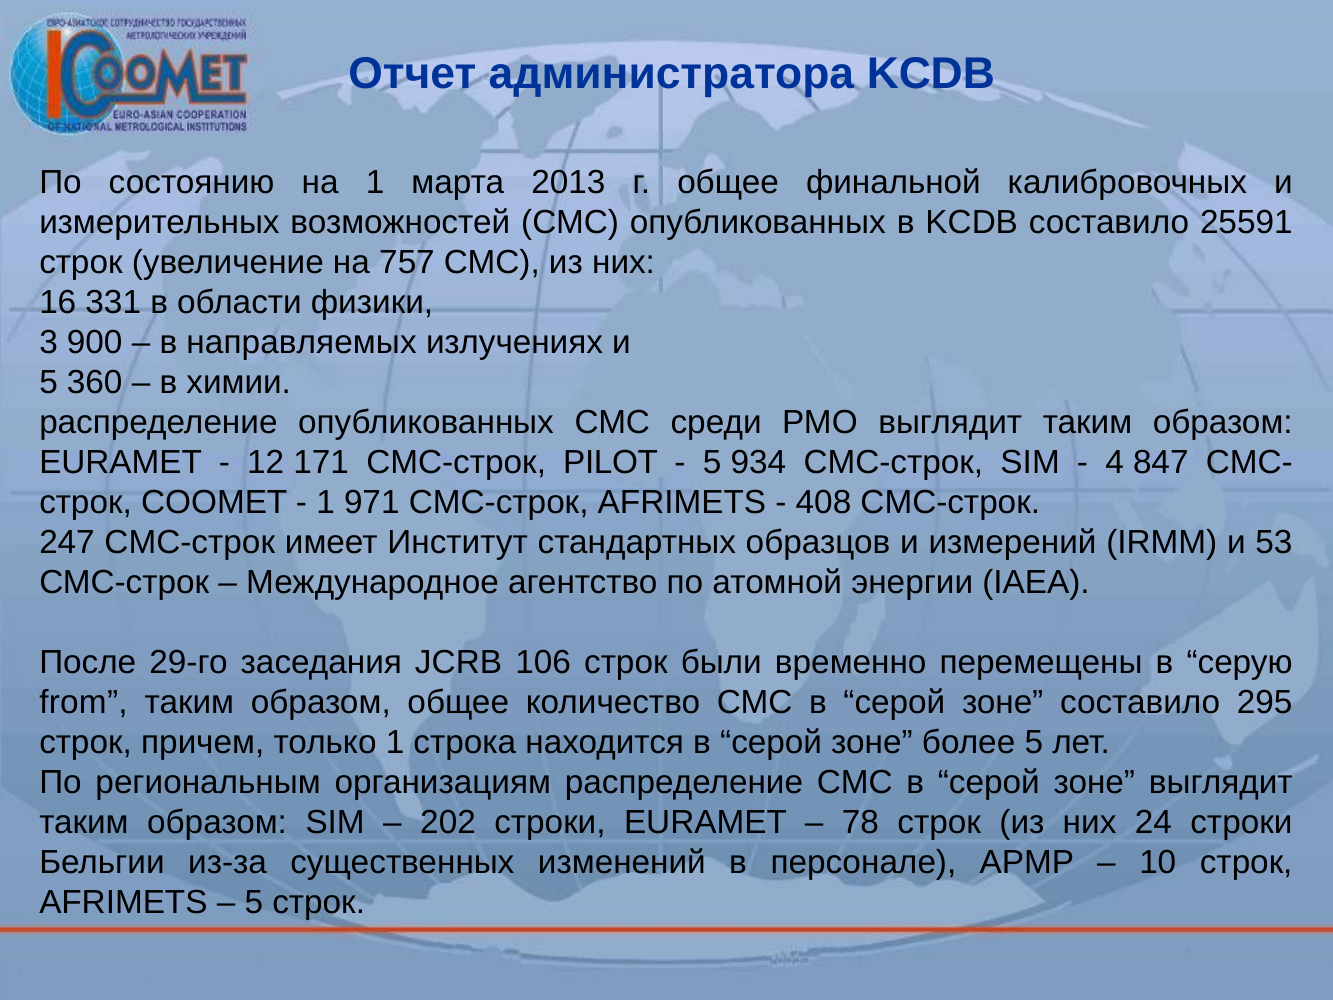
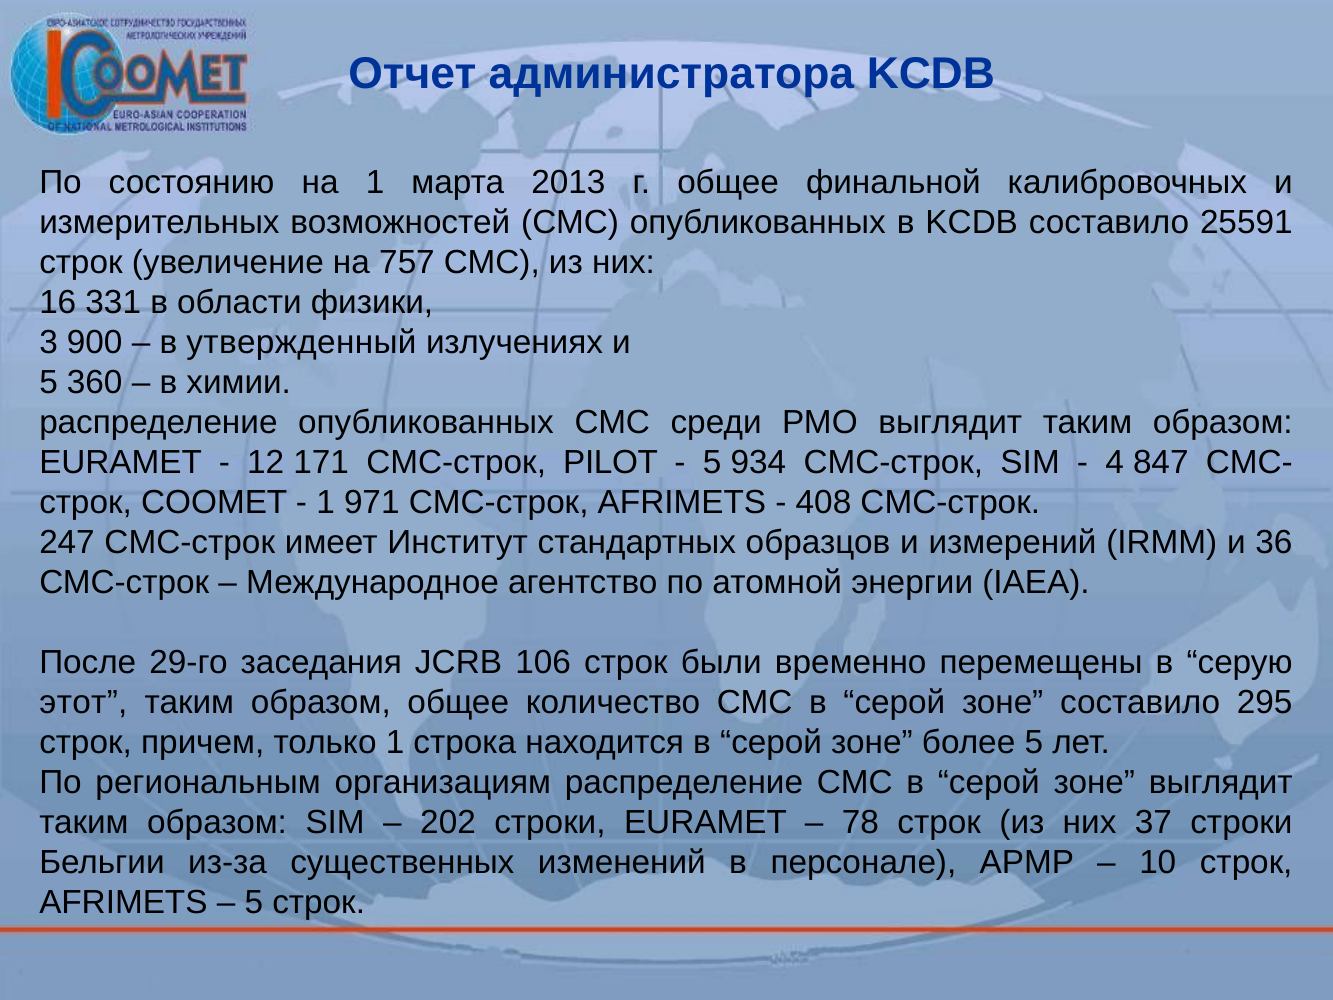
направляемых: направляемых -> утвержденный
53: 53 -> 36
from: from -> этот
24: 24 -> 37
